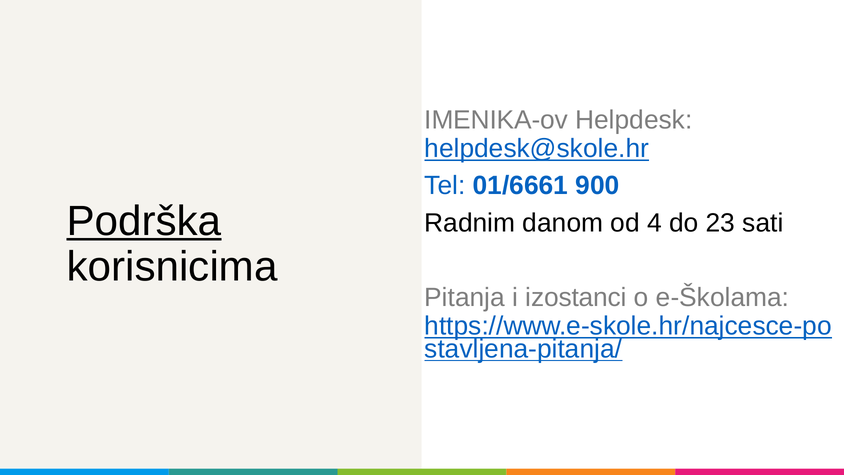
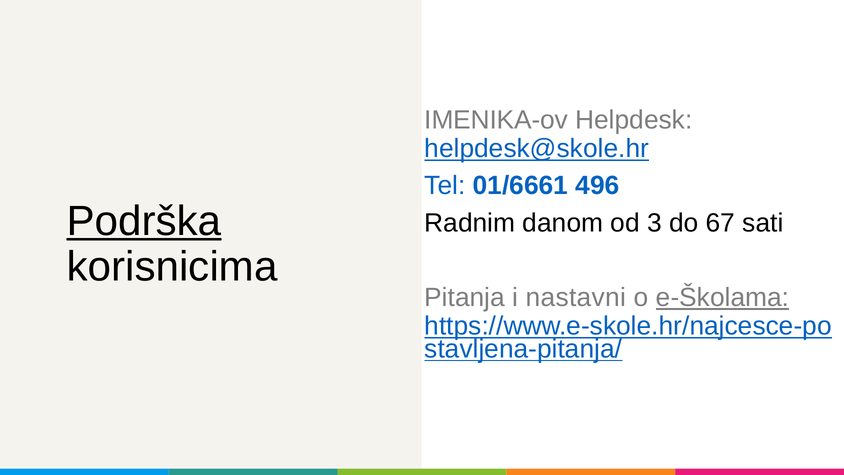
900: 900 -> 496
4: 4 -> 3
23: 23 -> 67
izostanci: izostanci -> nastavni
e-Školama underline: none -> present
